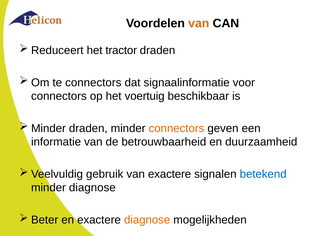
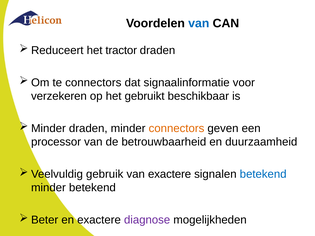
van at (199, 23) colour: orange -> blue
connectors at (59, 96): connectors -> verzekeren
voertuig: voertuig -> gebruikt
informatie: informatie -> processor
minder diagnose: diagnose -> betekend
diagnose at (147, 220) colour: orange -> purple
